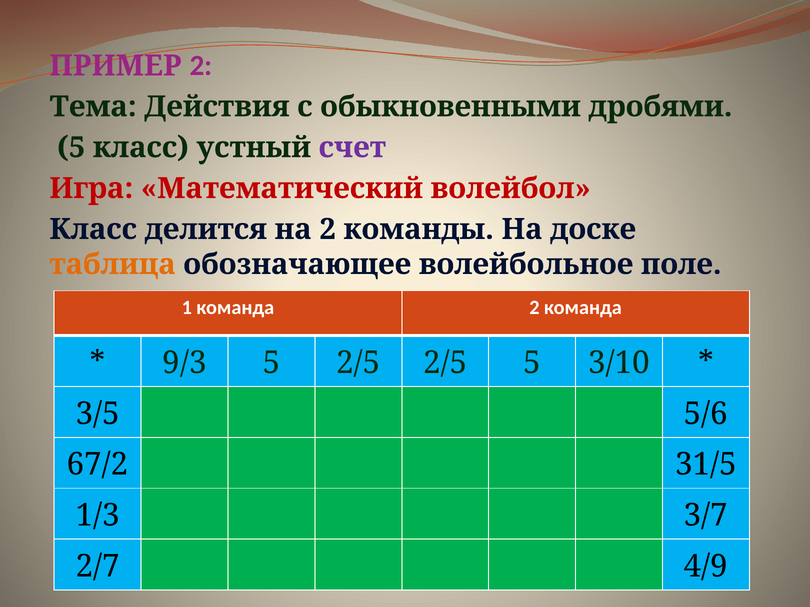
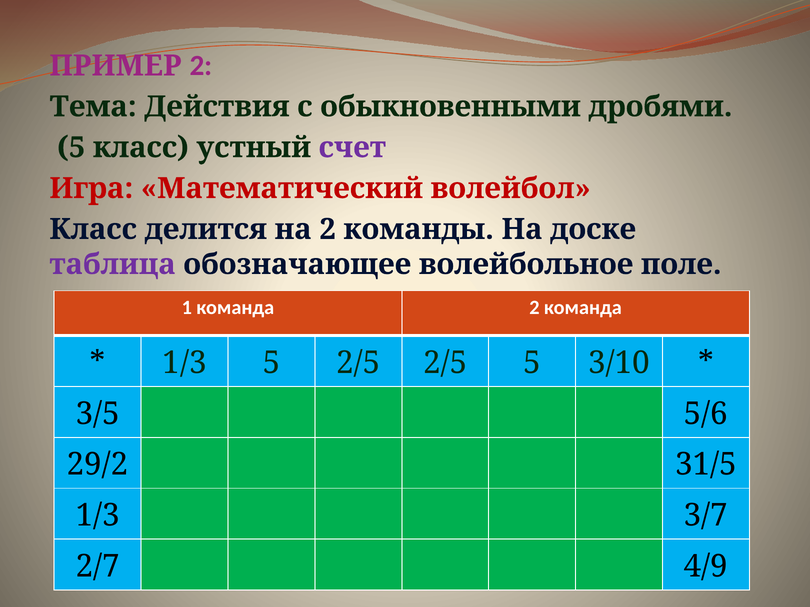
таблица colour: orange -> purple
9/3 at (185, 363): 9/3 -> 1/3
67/2: 67/2 -> 29/2
